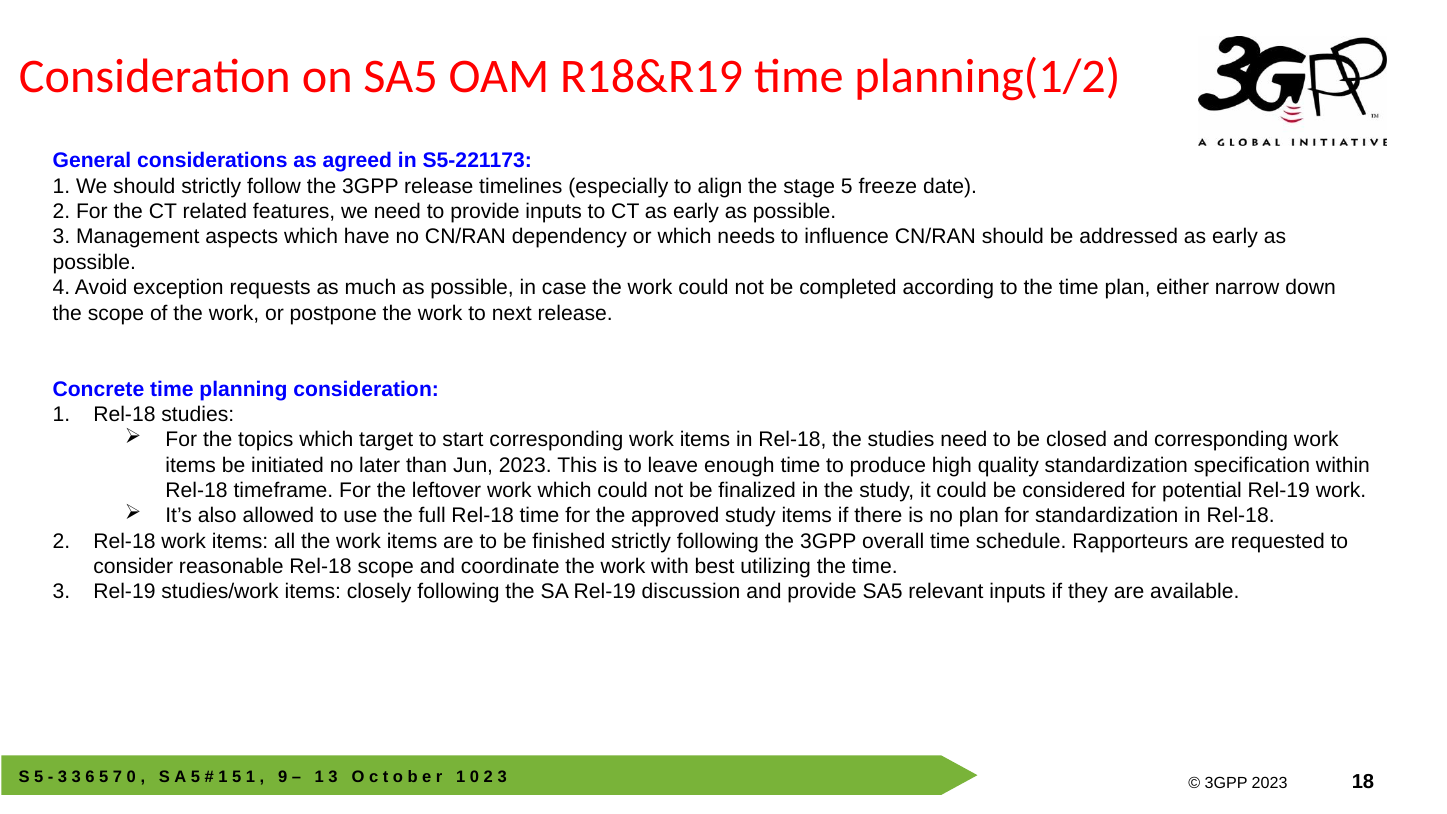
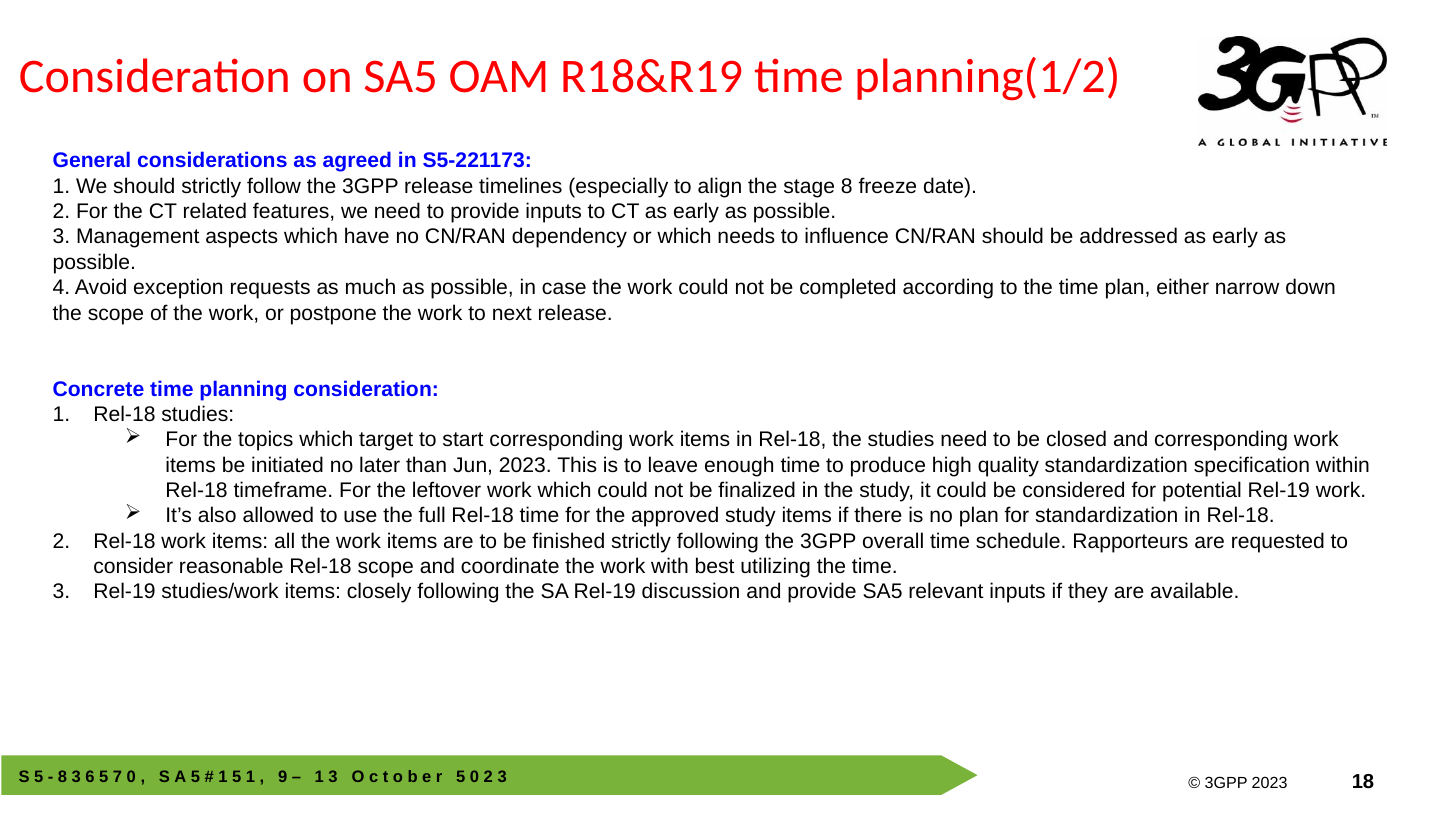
stage 5: 5 -> 8
3 at (63, 777): 3 -> 8
1 at (461, 777): 1 -> 5
